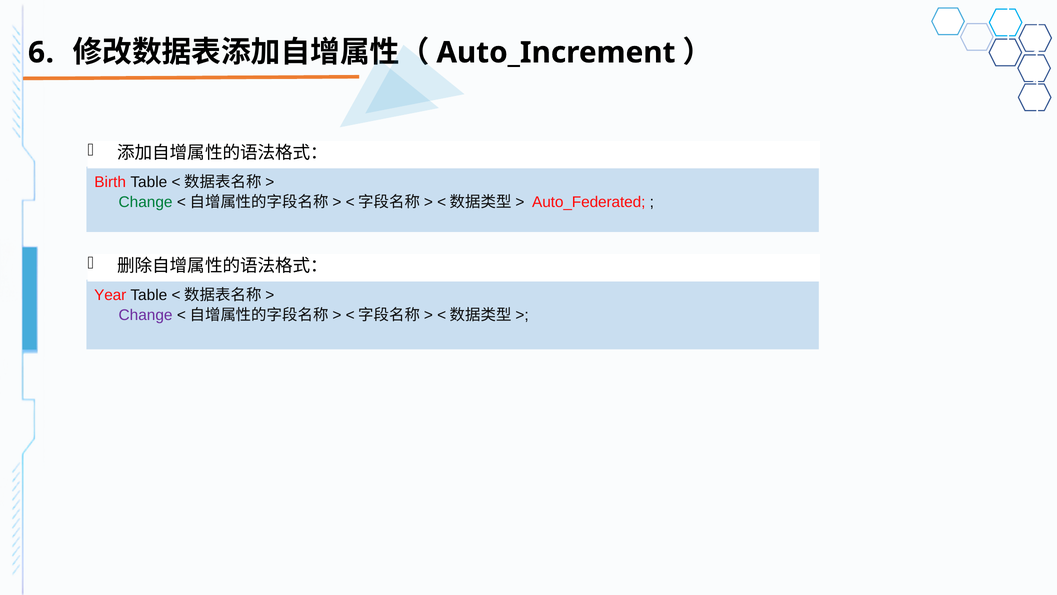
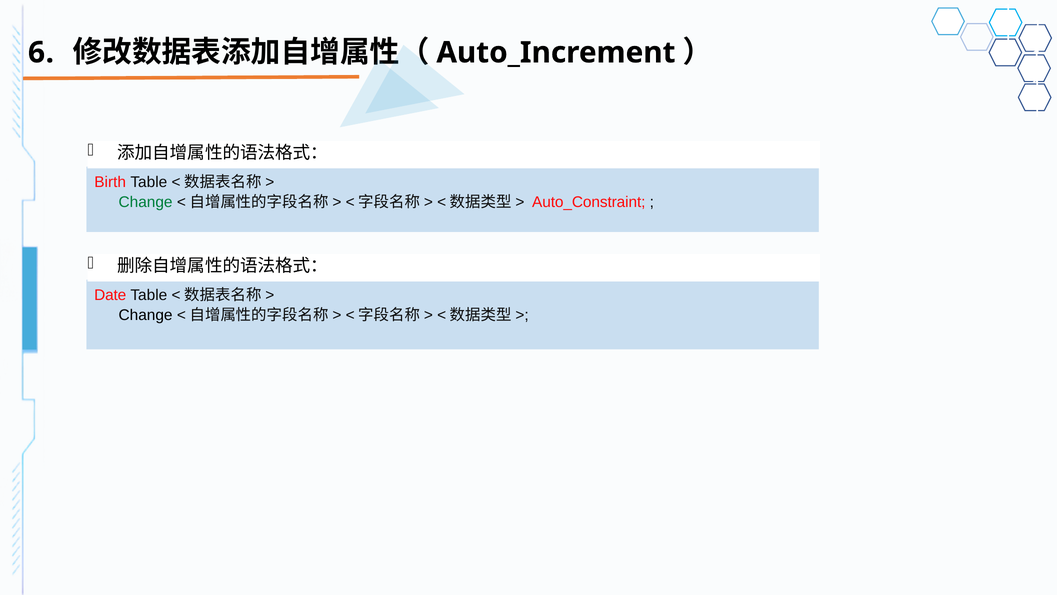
Auto_Federated: Auto_Federated -> Auto_Constraint
Year: Year -> Date
Change at (146, 315) colour: purple -> black
